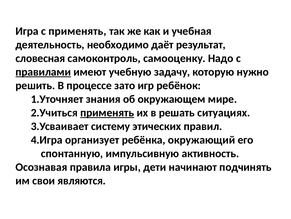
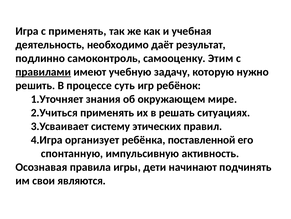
словесная: словесная -> подлинно
Надо: Надо -> Этим
зато: зато -> суть
применять at (107, 112) underline: present -> none
окружающий: окружающий -> поставленной
